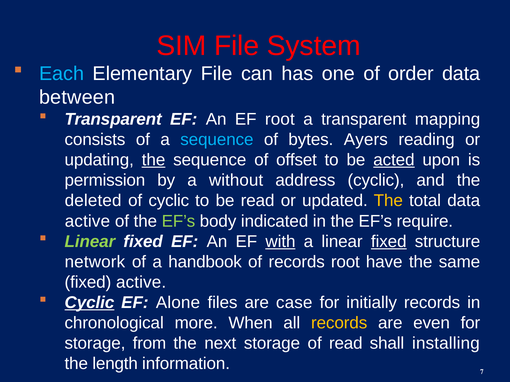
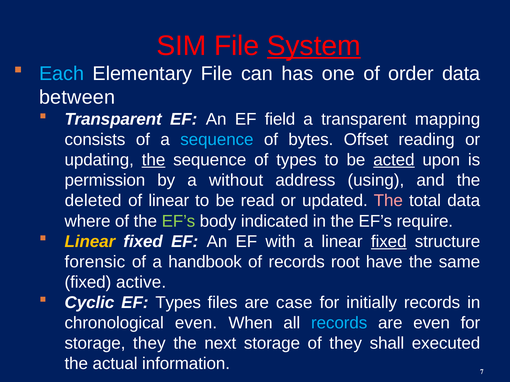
System underline: none -> present
EF root: root -> field
Ayers: Ayers -> Offset
of offset: offset -> types
address cyclic: cyclic -> using
of cyclic: cyclic -> linear
The at (388, 201) colour: yellow -> pink
active at (87, 221): active -> where
Linear at (90, 242) colour: light green -> yellow
with underline: present -> none
network: network -> forensic
Cyclic at (89, 303) underline: present -> none
EF Alone: Alone -> Types
chronological more: more -> even
records at (339, 323) colour: yellow -> light blue
storage from: from -> they
of read: read -> they
installing: installing -> executed
length: length -> actual
